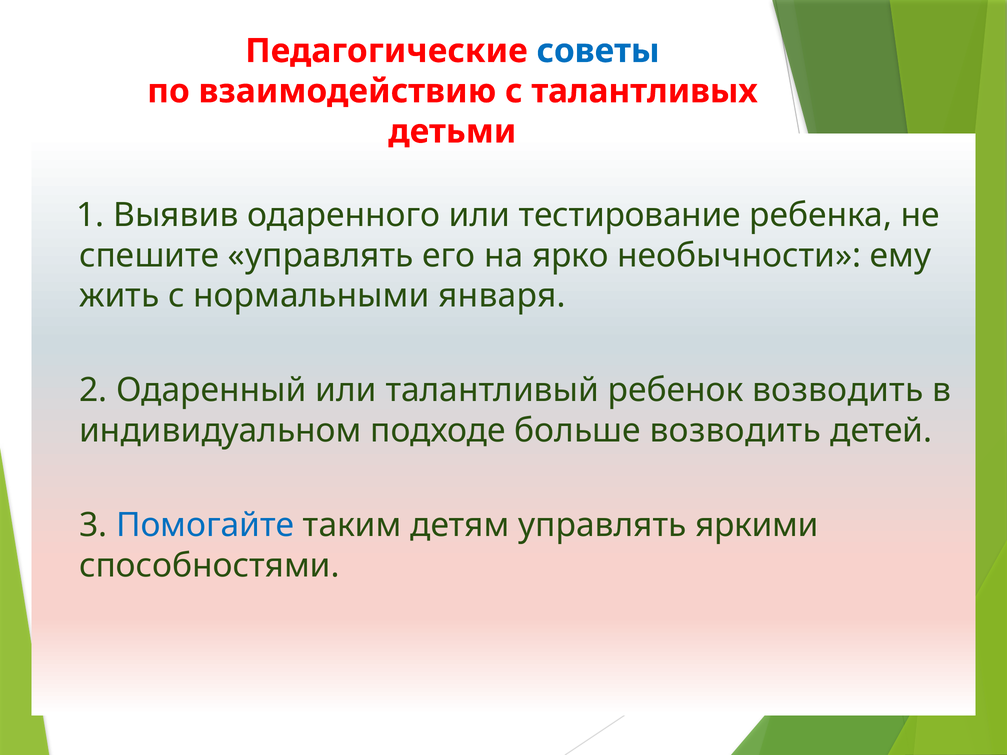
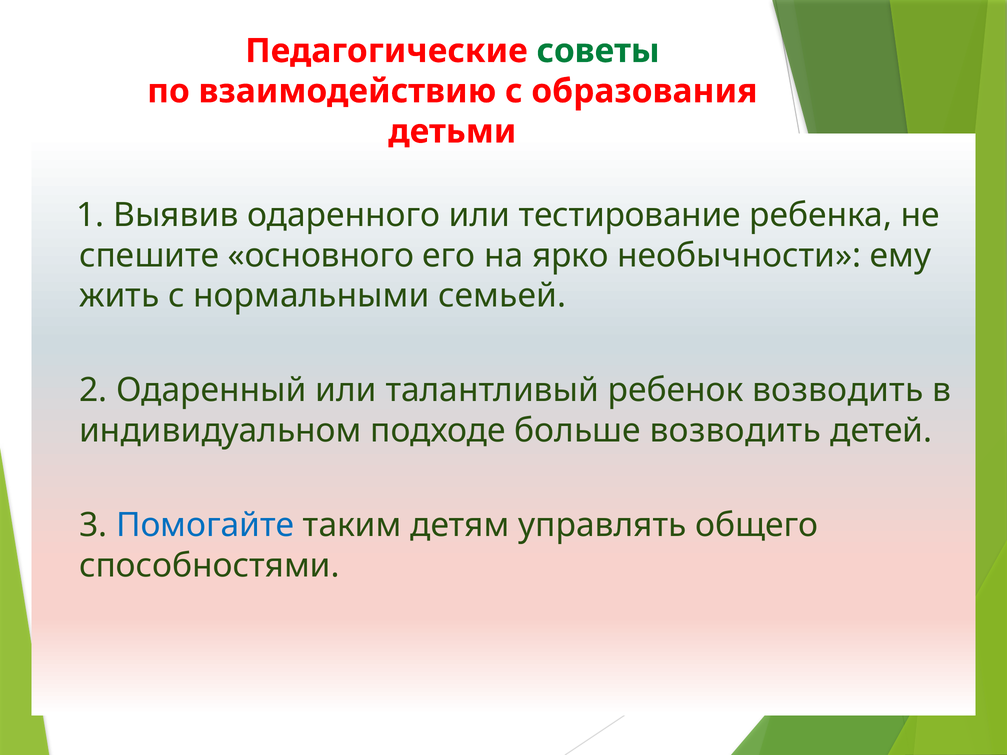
советы colour: blue -> green
талантливых: талантливых -> образования
спешите управлять: управлять -> основного
января: января -> семьей
яркими: яркими -> общего
